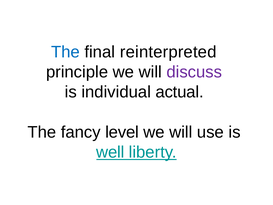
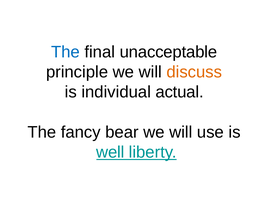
reinterpreted: reinterpreted -> unacceptable
discuss colour: purple -> orange
level: level -> bear
